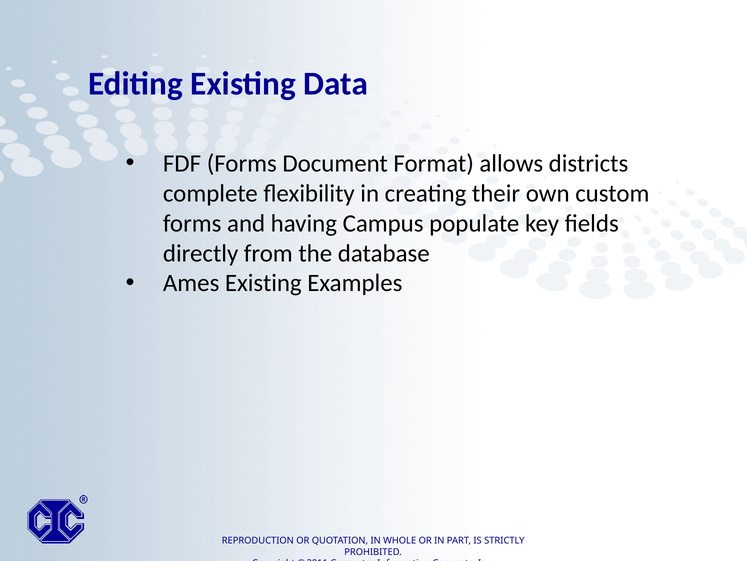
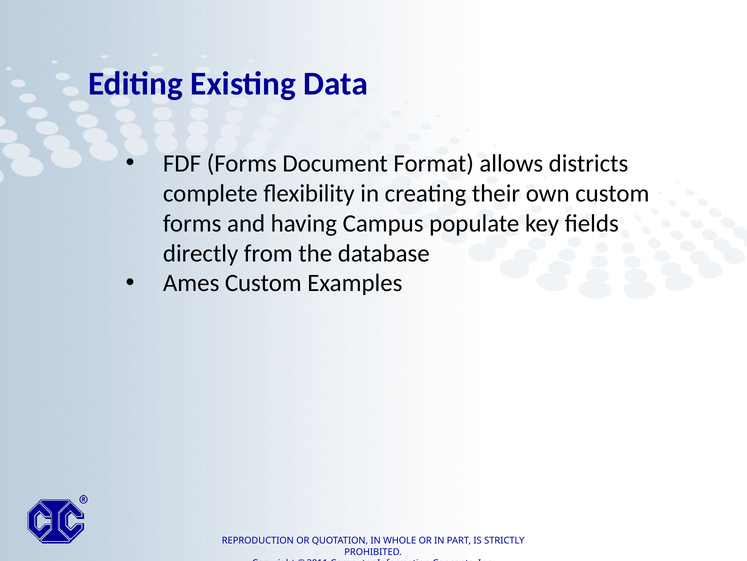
Ames Existing: Existing -> Custom
